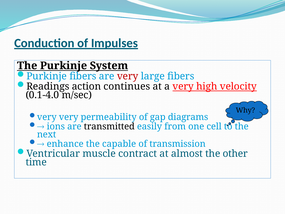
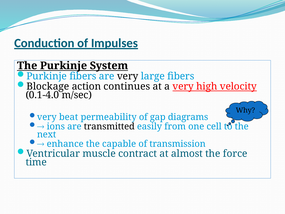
very at (128, 76) colour: red -> black
Readings: Readings -> Blockage
very very: very -> beat
other: other -> force
